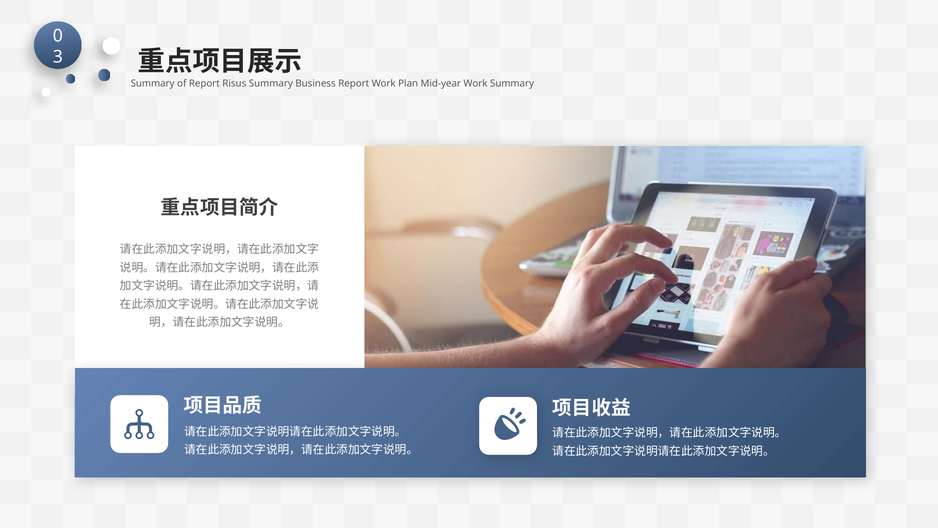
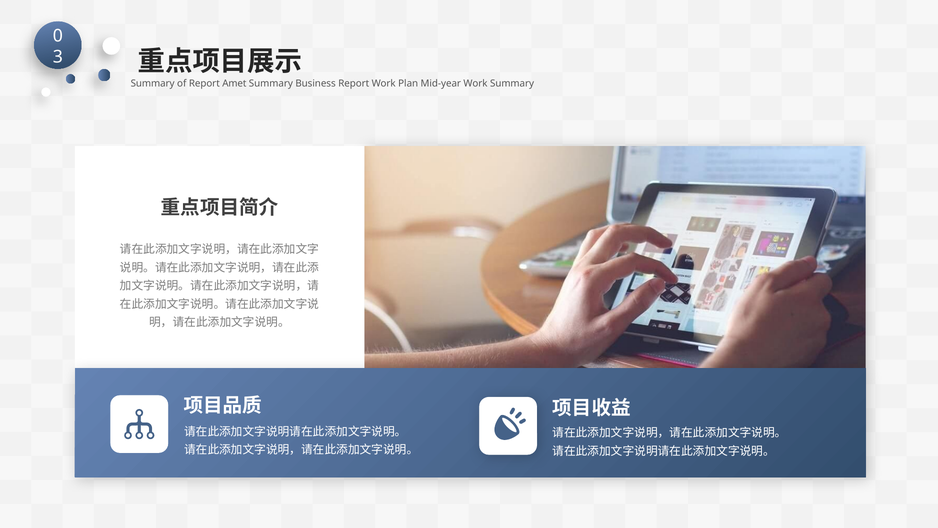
Risus: Risus -> Amet
